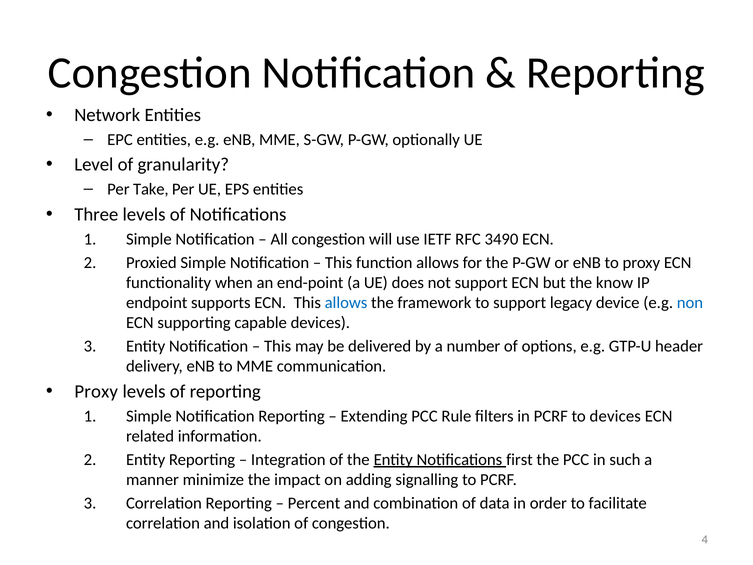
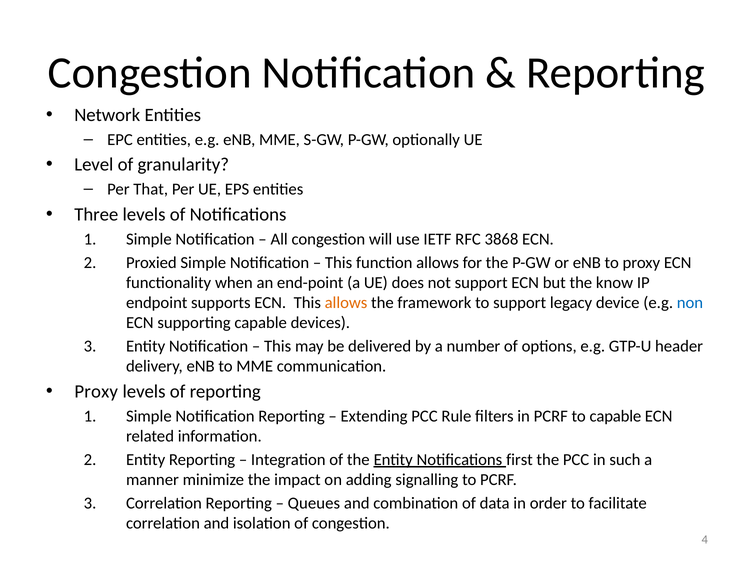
Take: Take -> That
3490: 3490 -> 3868
allows at (346, 303) colour: blue -> orange
to devices: devices -> capable
Percent: Percent -> Queues
